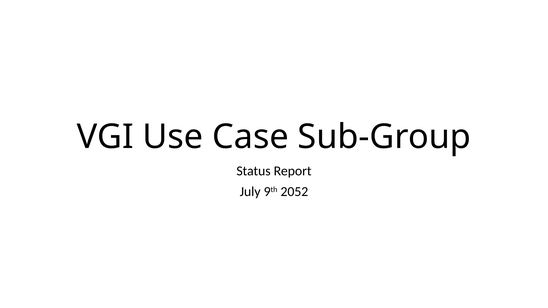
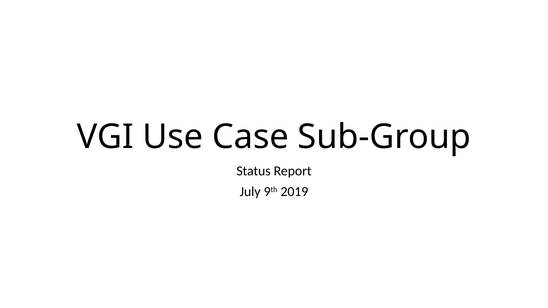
2052: 2052 -> 2019
